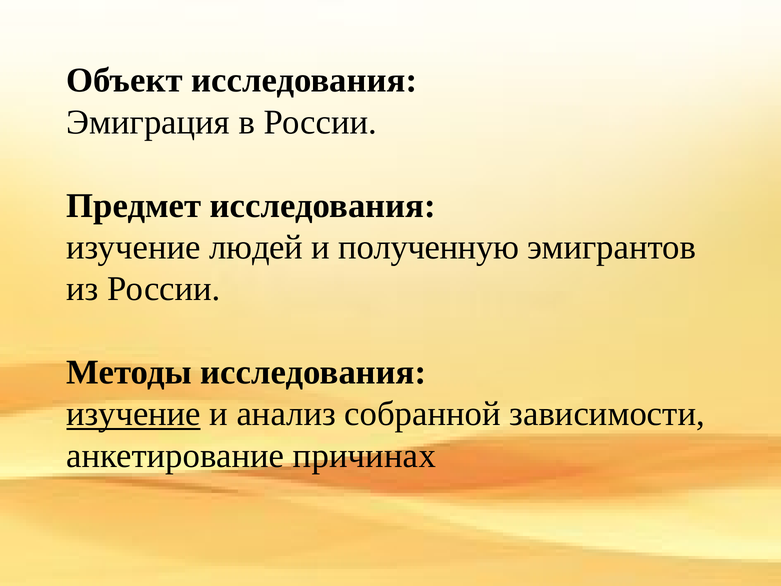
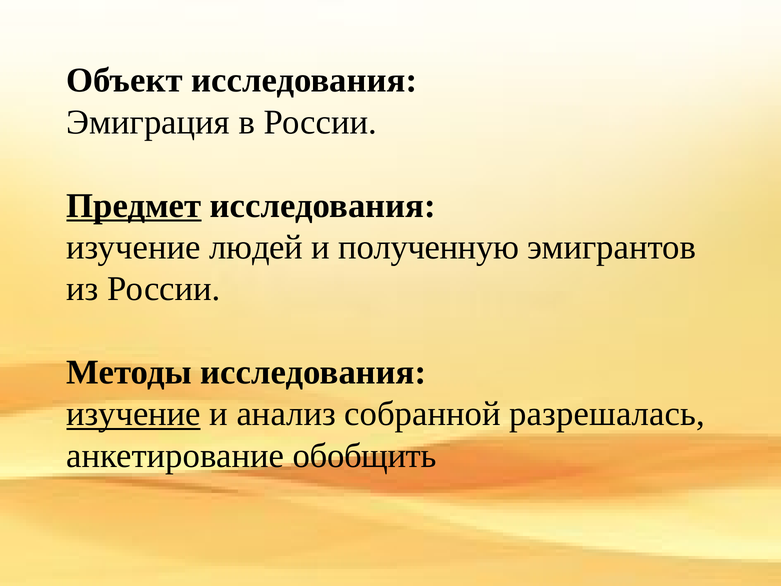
Предмет underline: none -> present
зависимости: зависимости -> разрешалась
причинах: причинах -> обобщить
